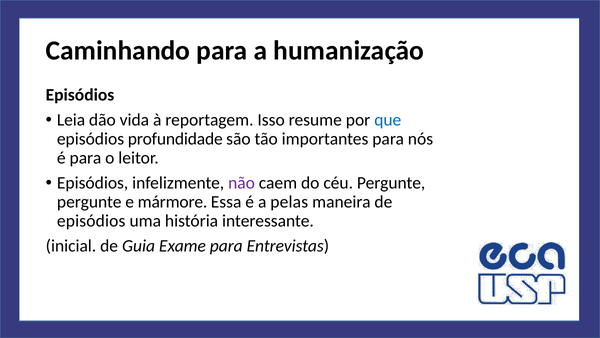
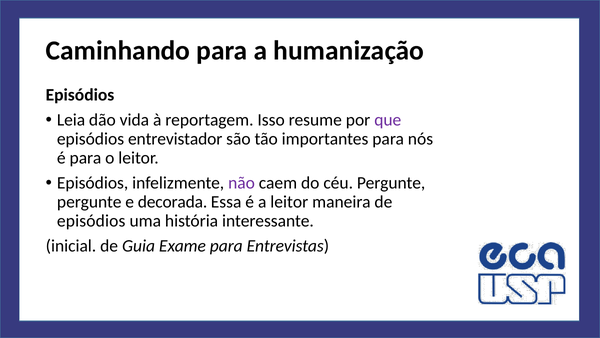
que colour: blue -> purple
profundidade: profundidade -> entrevistador
mármore: mármore -> decorada
a pelas: pelas -> leitor
